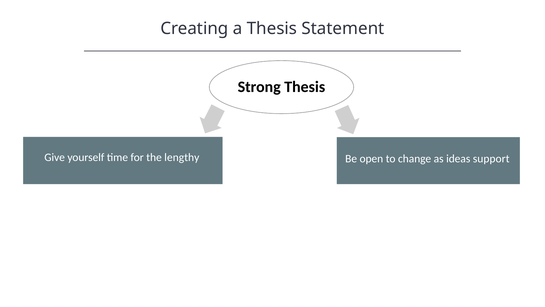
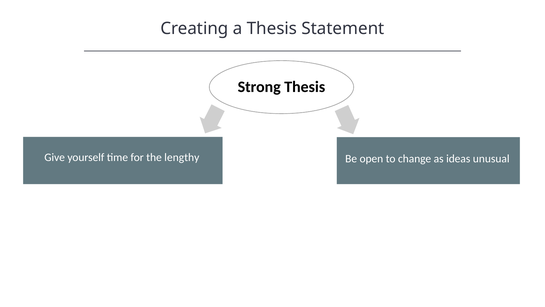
support: support -> unusual
